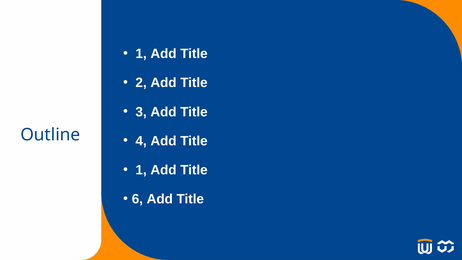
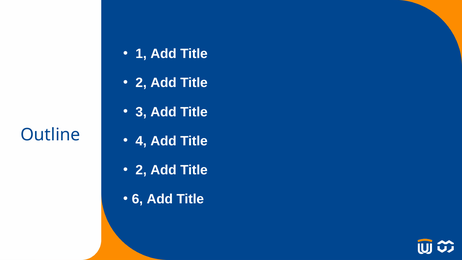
1 at (141, 170): 1 -> 2
